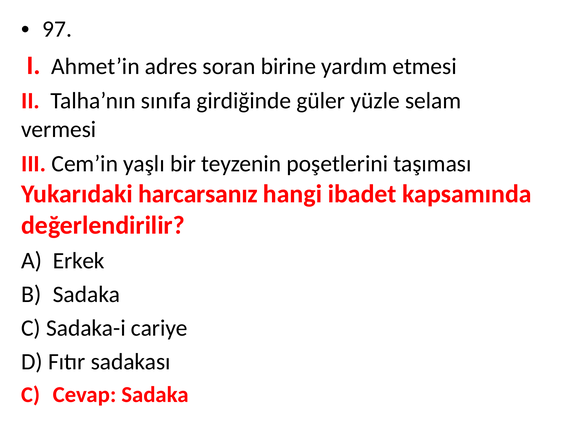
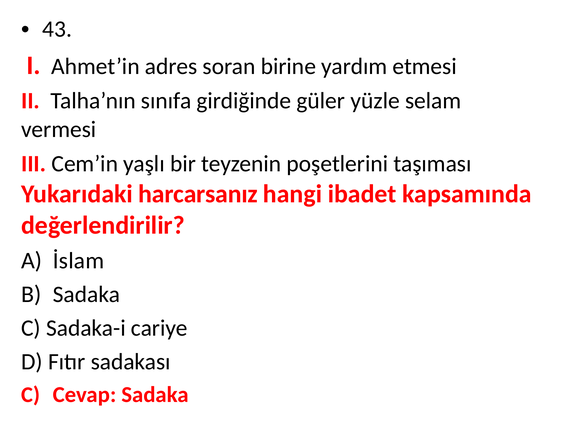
97: 97 -> 43
Erkek: Erkek -> İslam
